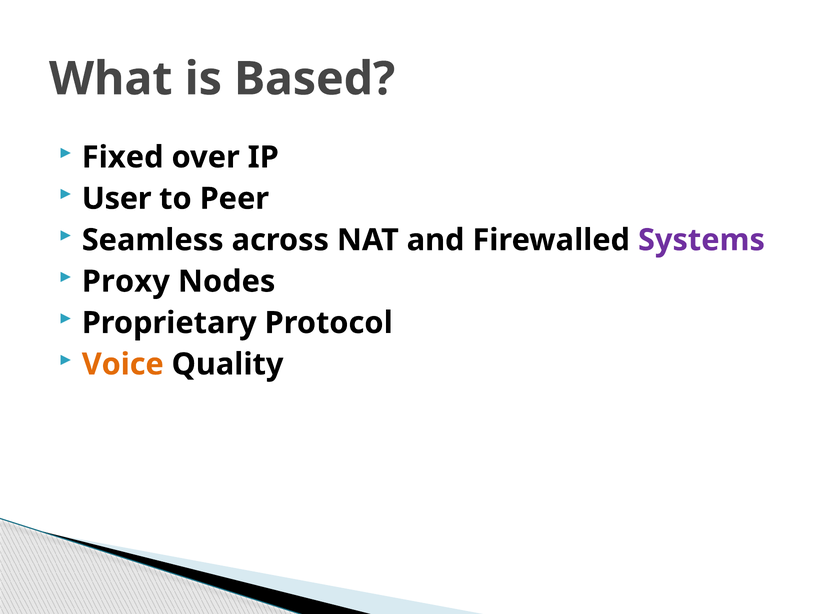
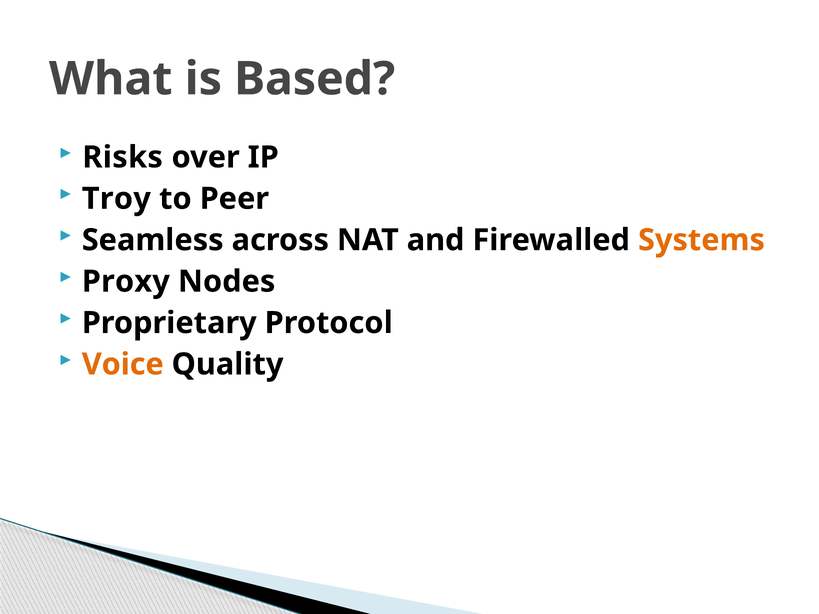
Fixed: Fixed -> Risks
User: User -> Troy
Systems colour: purple -> orange
